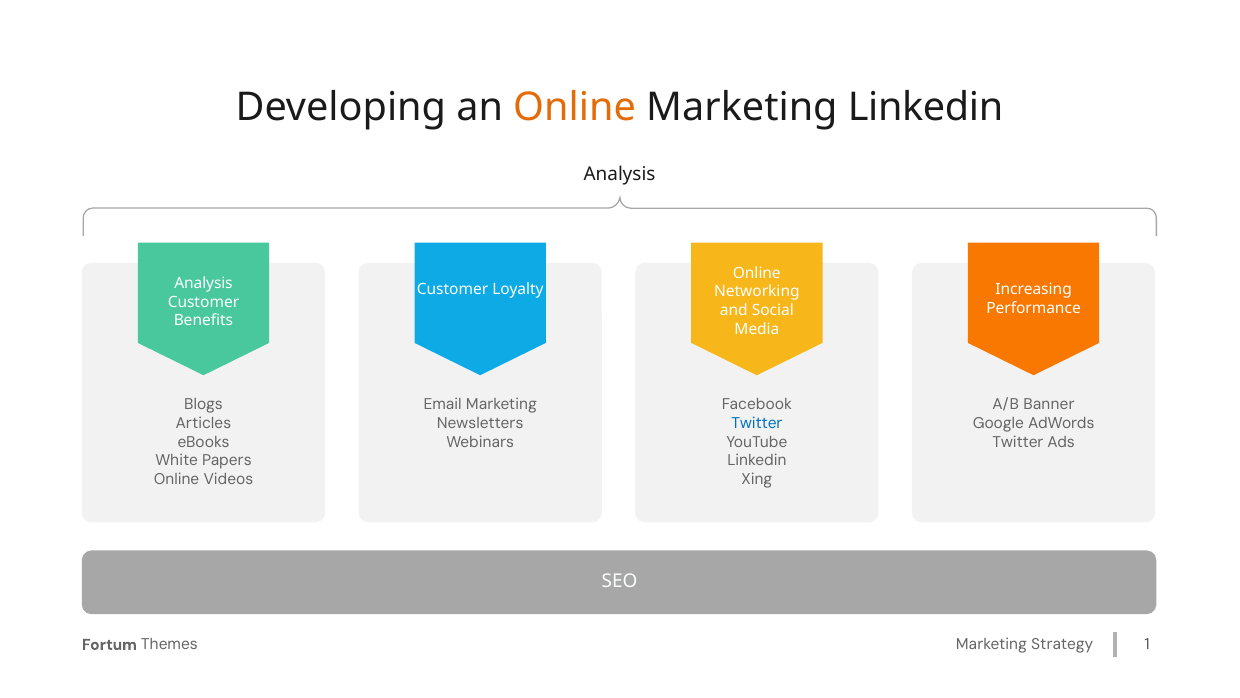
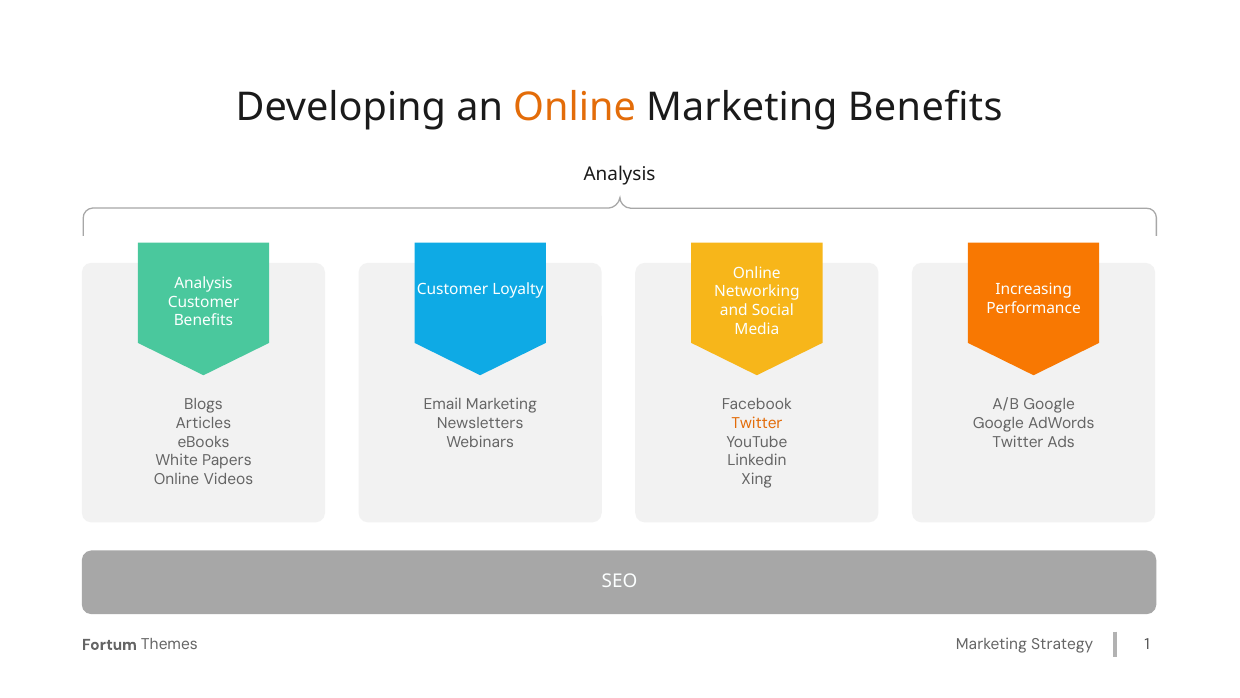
Marketing Linkedin: Linkedin -> Benefits
A/B Banner: Banner -> Google
Twitter at (757, 423) colour: blue -> orange
